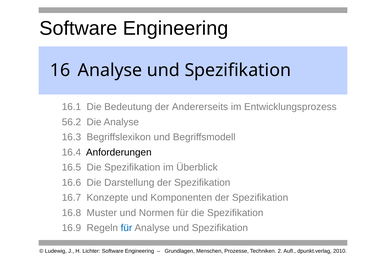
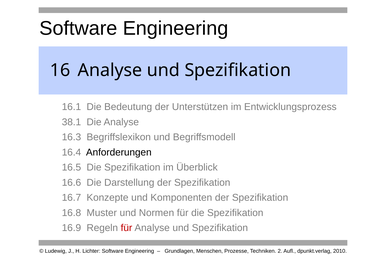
Andererseits: Andererseits -> Unterstützen
56.2: 56.2 -> 38.1
für at (127, 228) colour: blue -> red
